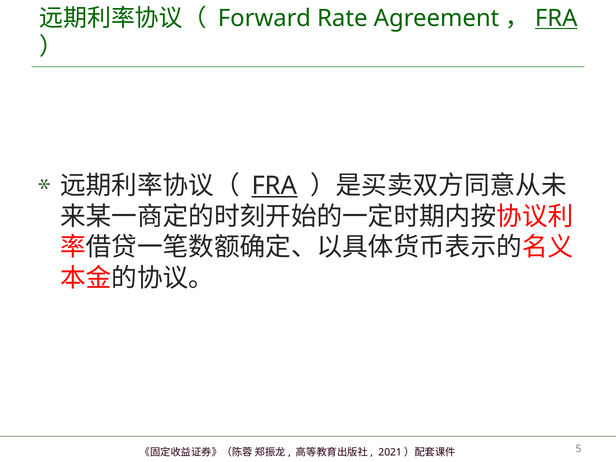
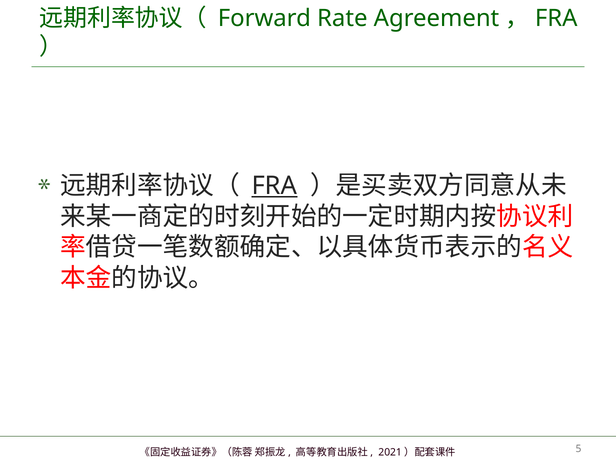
FRA at (556, 18) underline: present -> none
